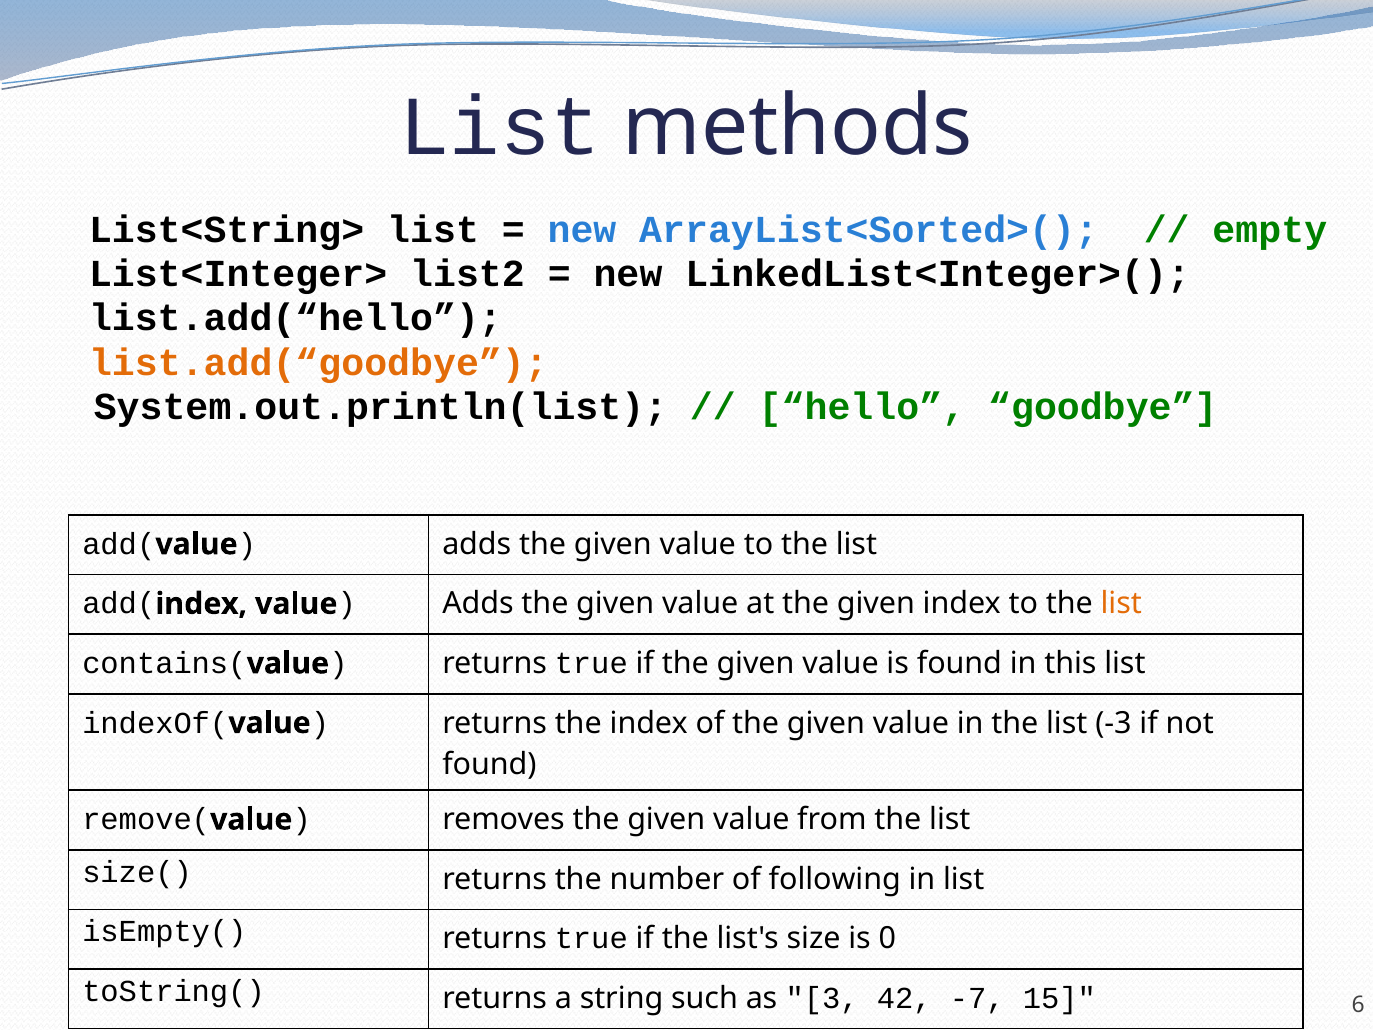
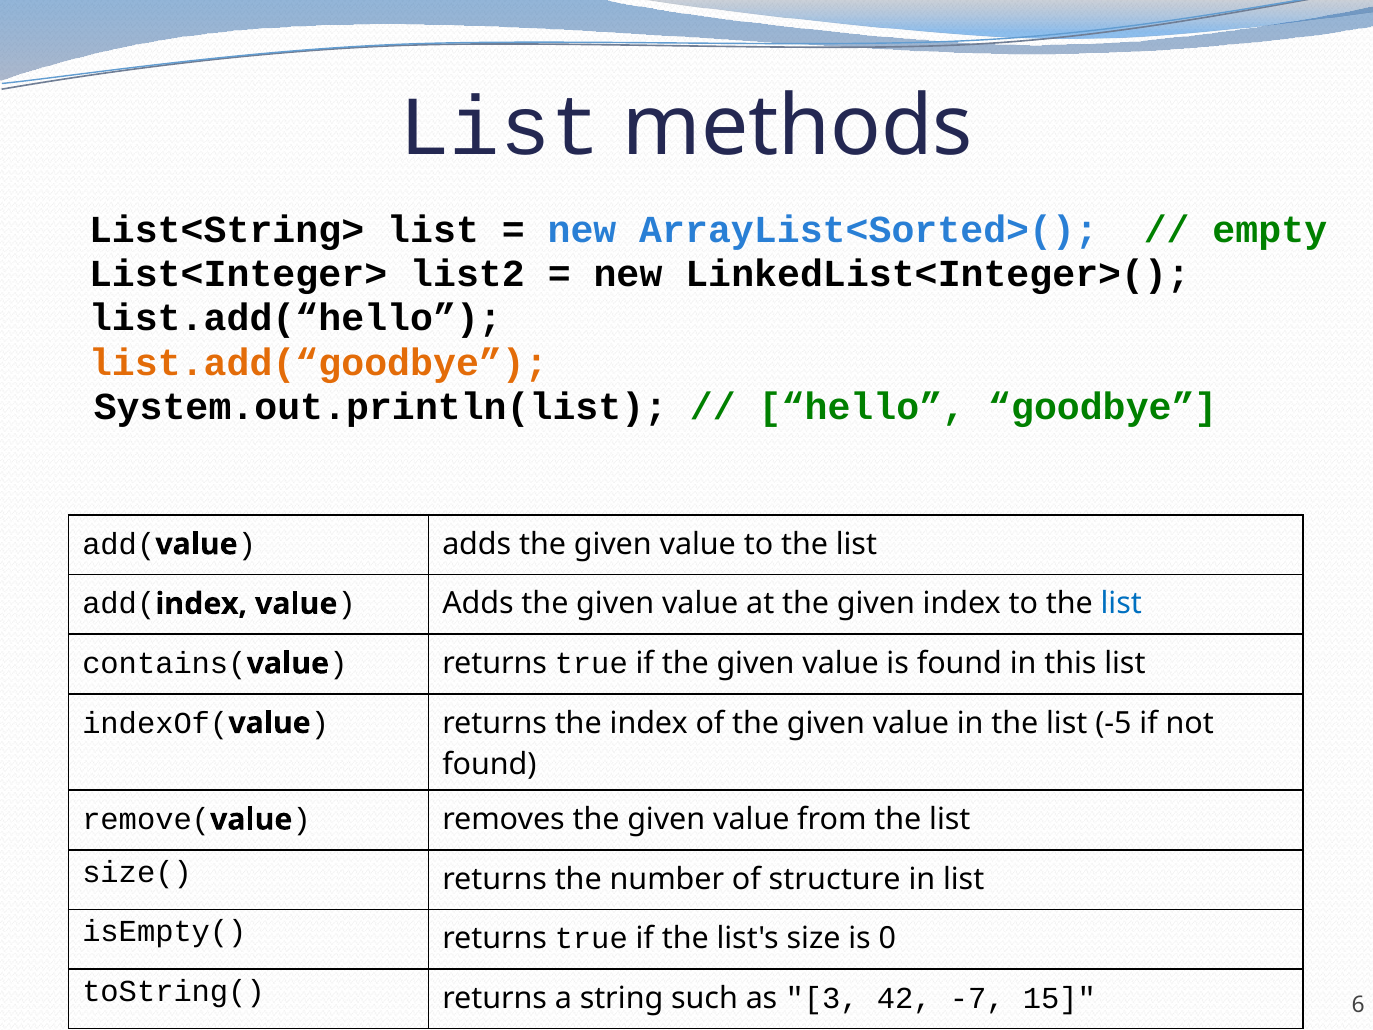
list at (1121, 604) colour: orange -> blue
-3: -3 -> -5
following: following -> structure
